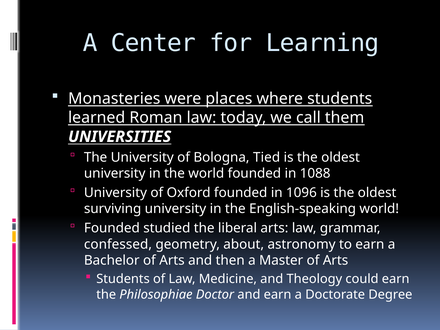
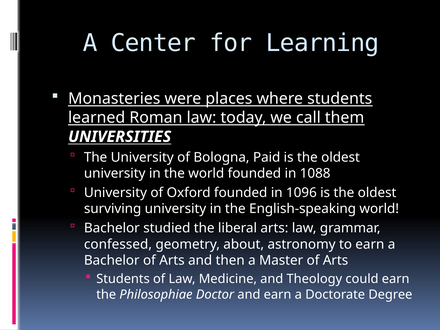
Tied: Tied -> Paid
Founded at (112, 228): Founded -> Bachelor
